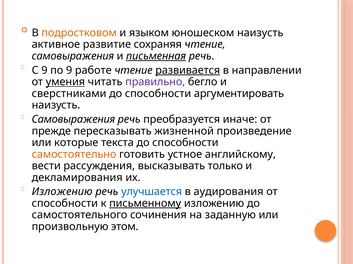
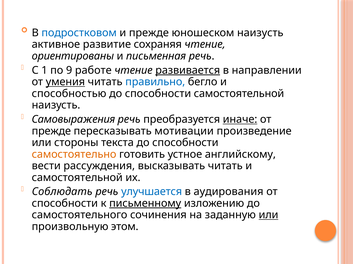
подростковом colour: orange -> blue
и языком: языком -> прежде
самовыражения at (73, 56): самовыражения -> ориентированы
письменная underline: present -> none
С 9: 9 -> 1
правильно colour: purple -> blue
сверстниками: сверстниками -> способностью
способности аргументировать: аргументировать -> самостоятельной
иначе underline: none -> present
жизненной: жизненной -> мотивации
которые: которые -> стороны
высказывать только: только -> читать
декламирования at (77, 178): декламирования -> самостоятельной
Изложению at (62, 192): Изложению -> Соблюдать
или at (268, 216) underline: none -> present
